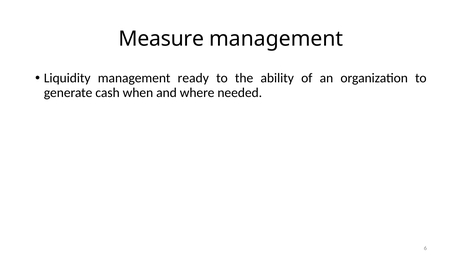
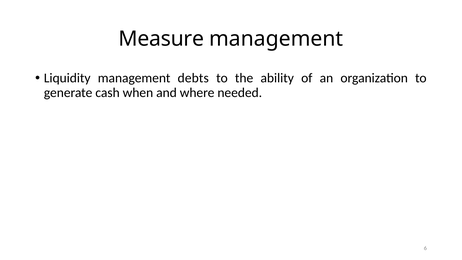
ready: ready -> debts
